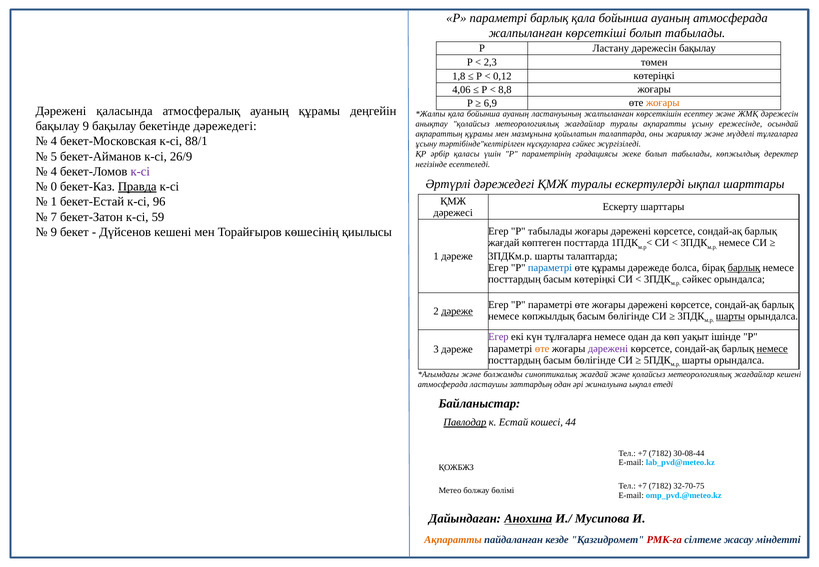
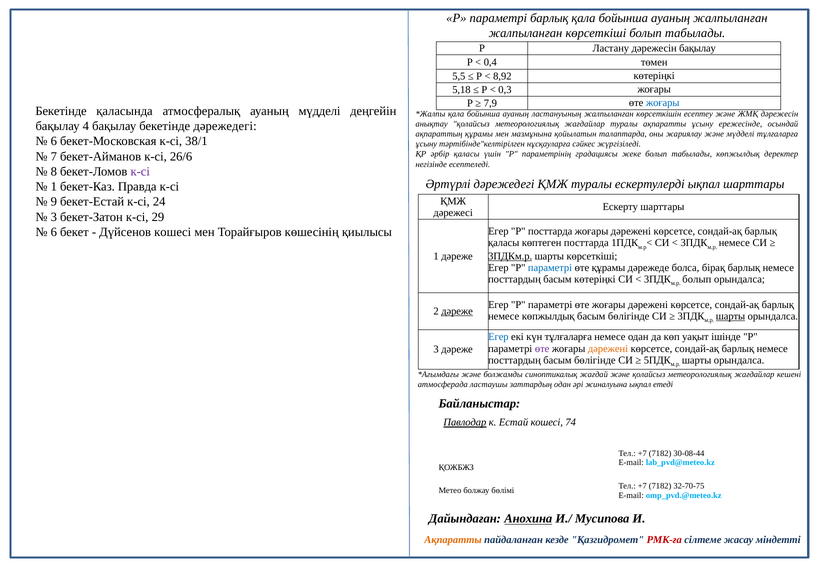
ауаның атмосферада: атмосферада -> жалпыланған
2,3: 2,3 -> 0,4
1,8: 1,8 -> 5,5
0,12: 0,12 -> 8,92
4,06: 4,06 -> 5,18
8,8: 8,8 -> 0,3
6,9: 6,9 -> 7,9
жоғары at (663, 103) colour: orange -> blue
Дәрежені at (61, 111): Дәрежені -> Бекетінде
ауаның құрамы: құрамы -> мүдделі
бақылау 9: 9 -> 4
4 at (54, 141): 4 -> 6
88/1: 88/1 -> 38/1
5: 5 -> 7
26/9: 26/9 -> 26/6
4 at (54, 172): 4 -> 8
0 at (54, 187): 0 -> 1
Правда underline: present -> none
1 at (54, 202): 1 -> 9
96: 96 -> 24
7 at (54, 217): 7 -> 3
59: 59 -> 29
9 at (54, 232): 9 -> 6
Дүйсенов кешені: кешені -> кошесi
Р табылады: табылады -> посттарда
жағдай at (504, 243): жағдай -> қаласы
3ПДКм.р underline: none -> present
шарты талаптарда: талаптарда -> көрсеткіші
барлық at (744, 268) underline: present -> none
сәйкес at (697, 279): сәйкес -> болып
Егер at (498, 337) colour: purple -> blue
өте at (542, 349) colour: orange -> purple
дәрежені at (608, 349) colour: purple -> orange
немесе at (772, 349) underline: present -> none
44: 44 -> 74
